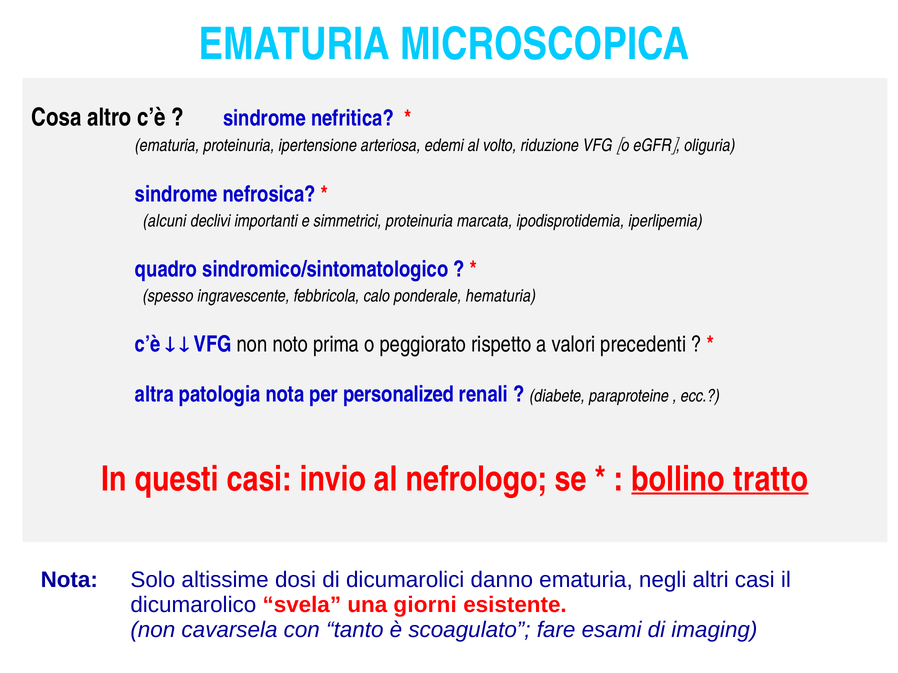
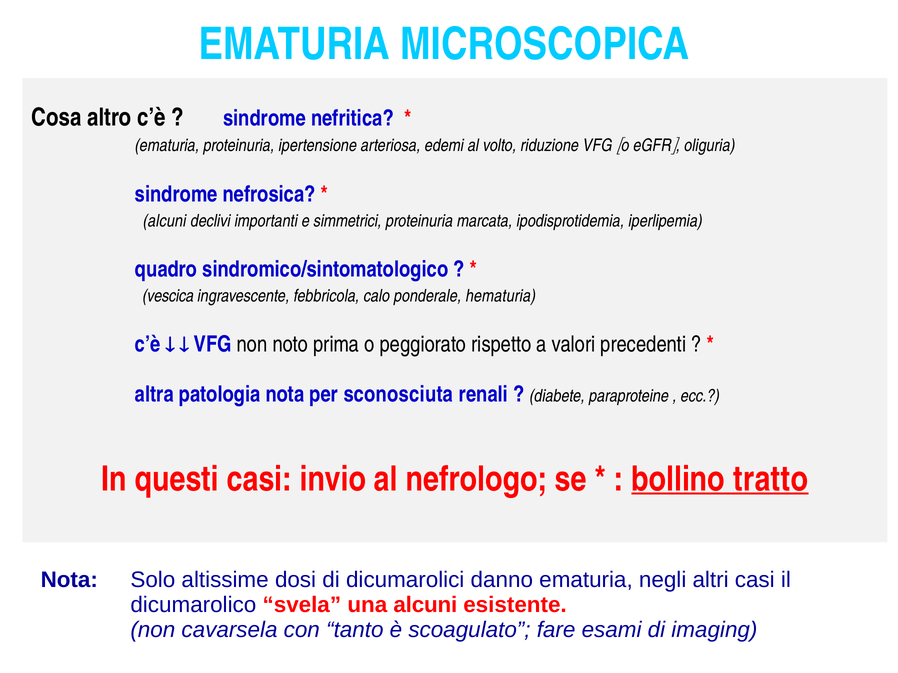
spesso: spesso -> vescica
personalized: personalized -> sconosciuta
una giorni: giorni -> alcuni
